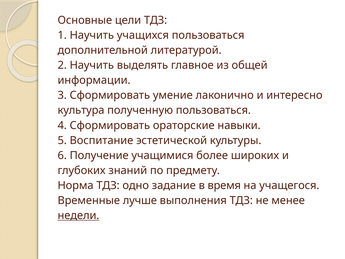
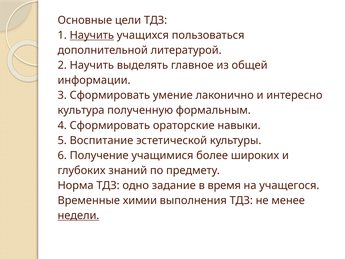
Научить at (92, 35) underline: none -> present
полученную пользоваться: пользоваться -> формальным
лучше: лучше -> химии
